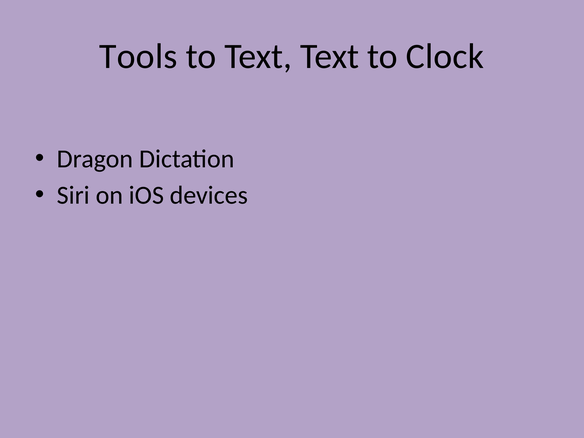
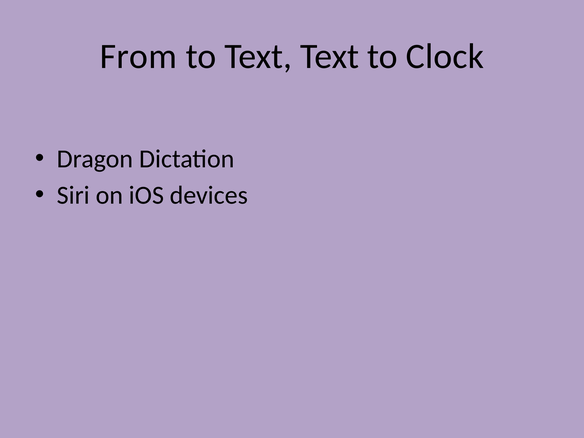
Tools: Tools -> From
